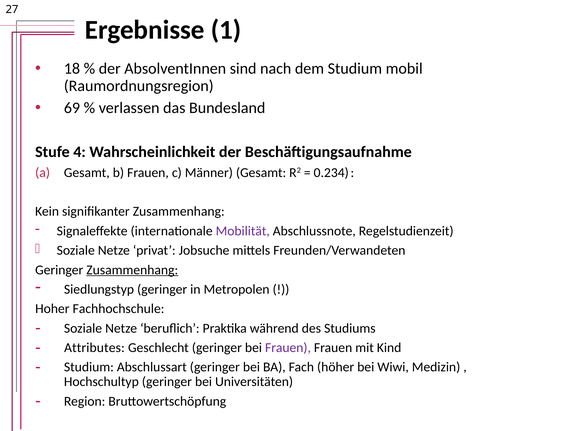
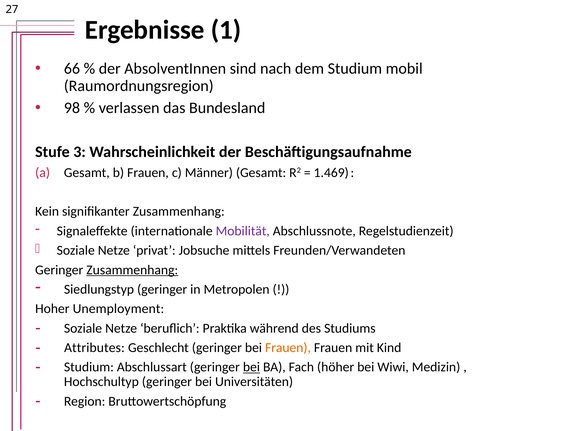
18: 18 -> 66
69: 69 -> 98
4: 4 -> 3
0.234: 0.234 -> 1.469
Fachhochschule: Fachhochschule -> Unemployment
Frauen at (288, 348) colour: purple -> orange
bei at (251, 367) underline: none -> present
